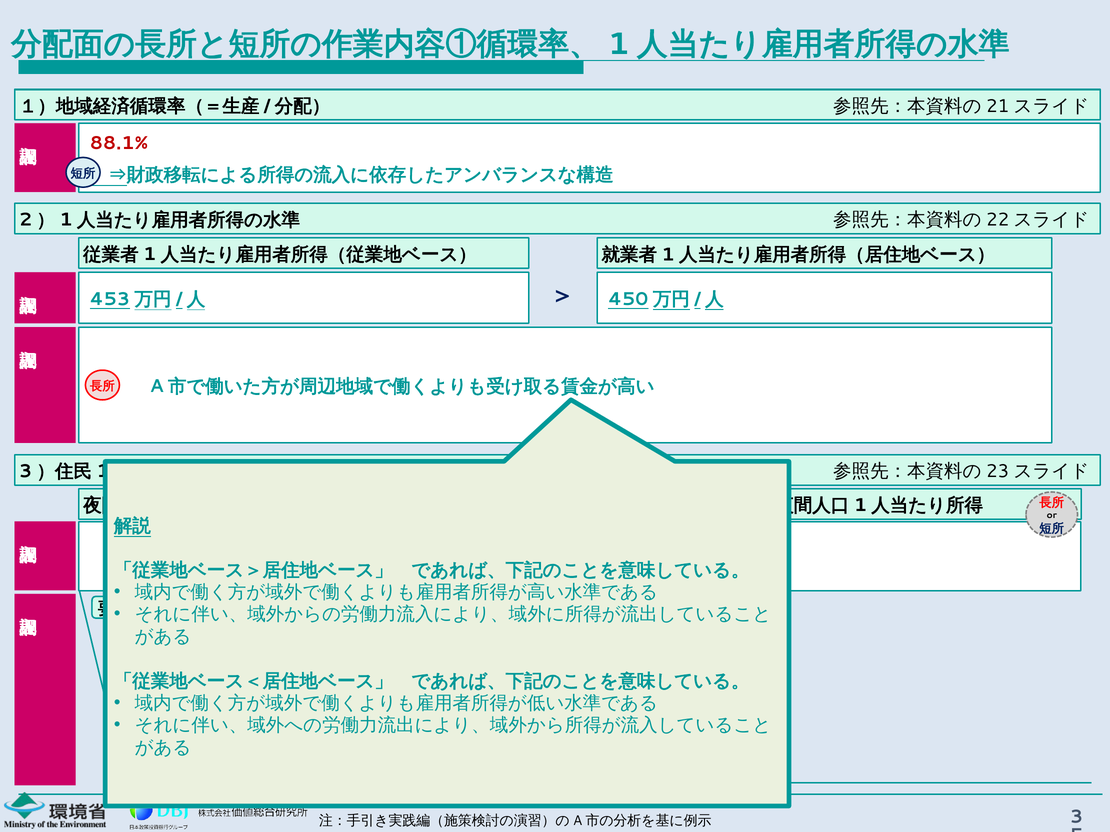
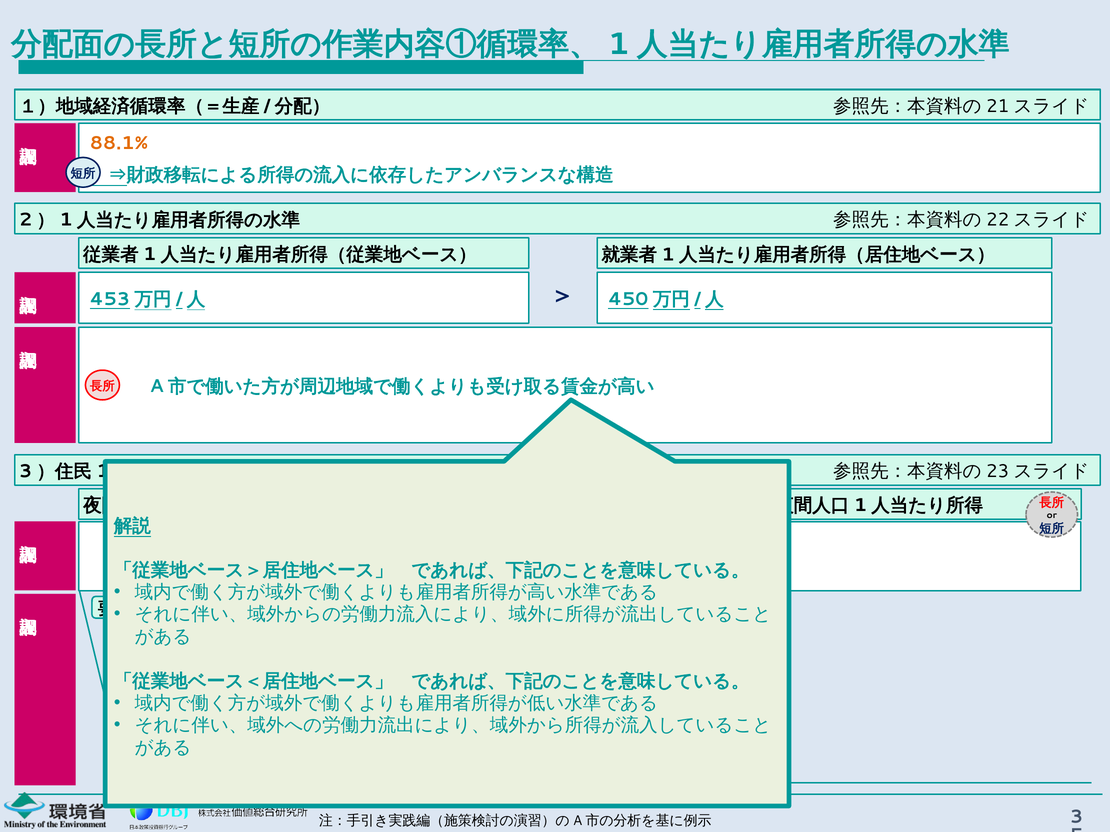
88.1% colour: red -> orange
